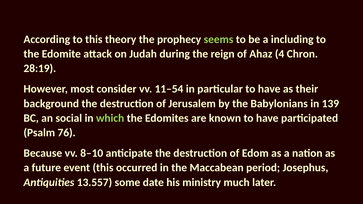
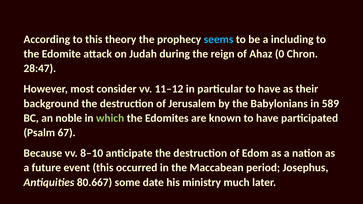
seems colour: light green -> light blue
4: 4 -> 0
28:19: 28:19 -> 28:47
11–54: 11–54 -> 11–12
139: 139 -> 589
social: social -> noble
76: 76 -> 67
13.557: 13.557 -> 80.667
